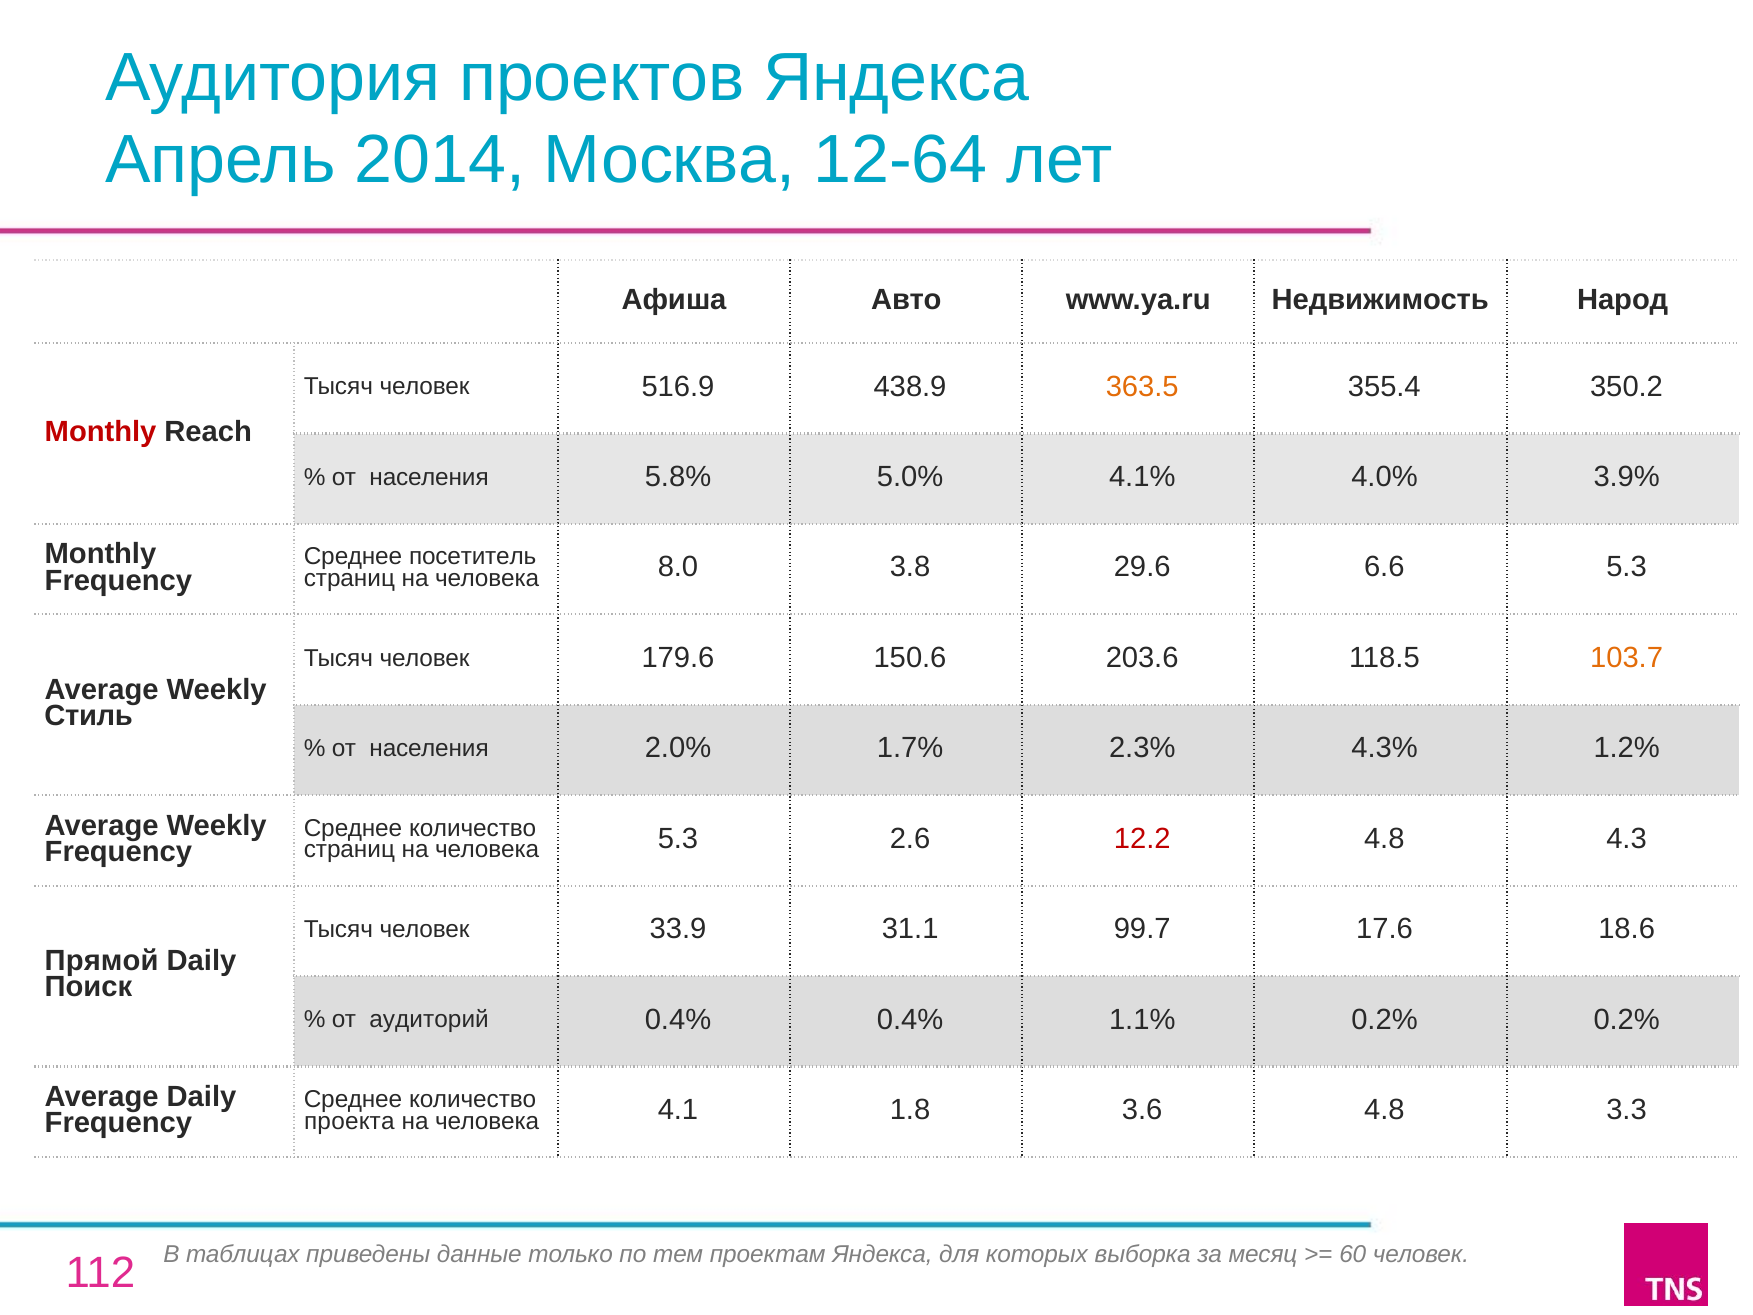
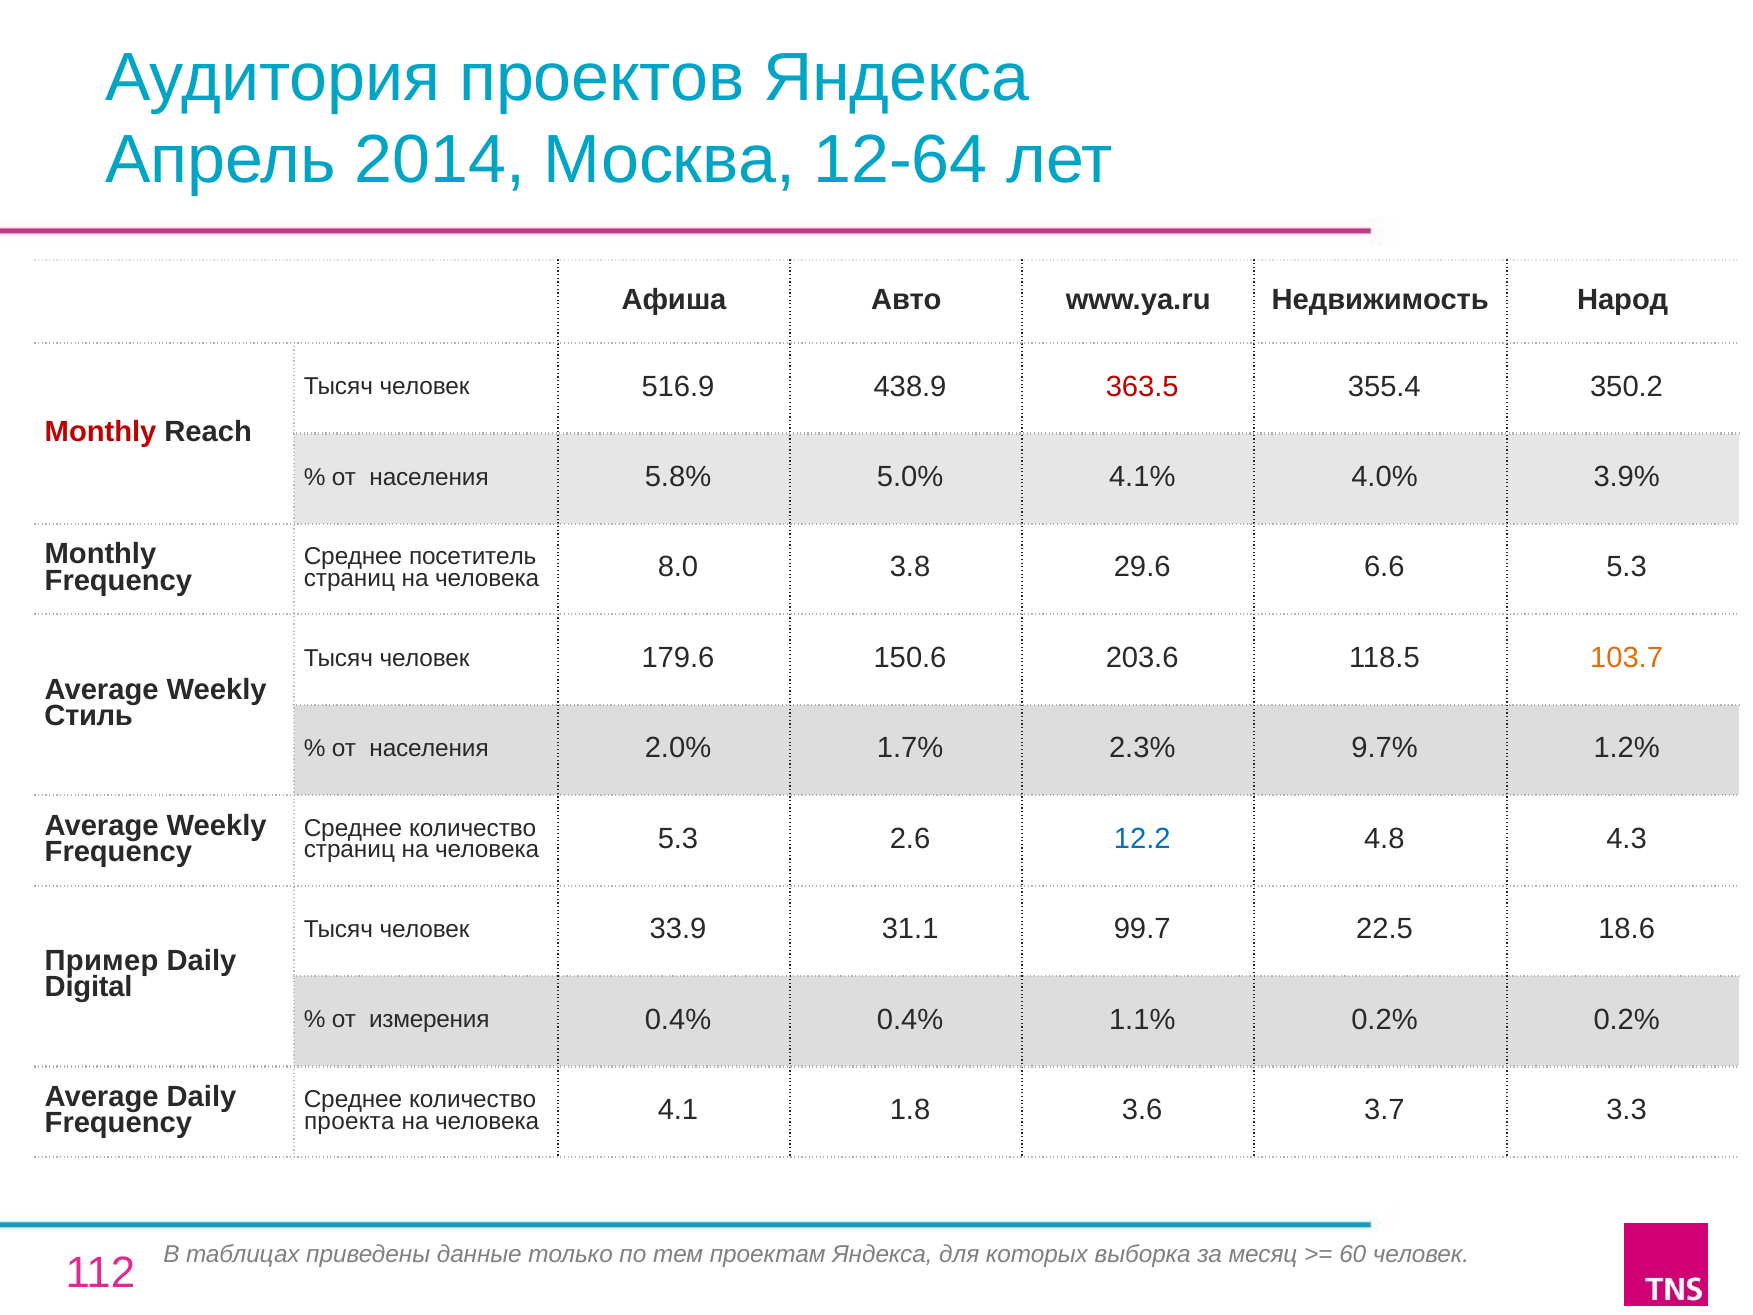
363.5 colour: orange -> red
4.3%: 4.3% -> 9.7%
12.2 colour: red -> blue
17.6: 17.6 -> 22.5
Прямой: Прямой -> Пример
Поиск: Поиск -> Digital
аудиторий: аудиторий -> измерения
3.6 4.8: 4.8 -> 3.7
